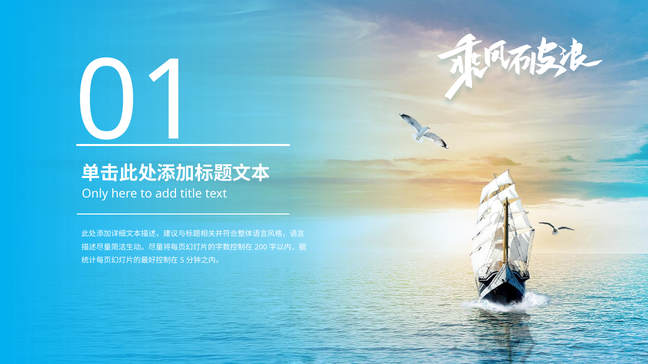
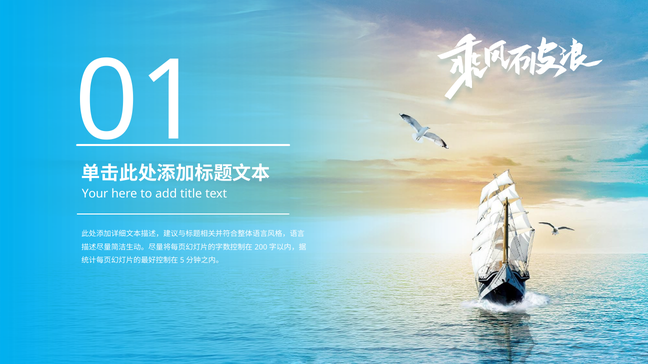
Only: Only -> Your
